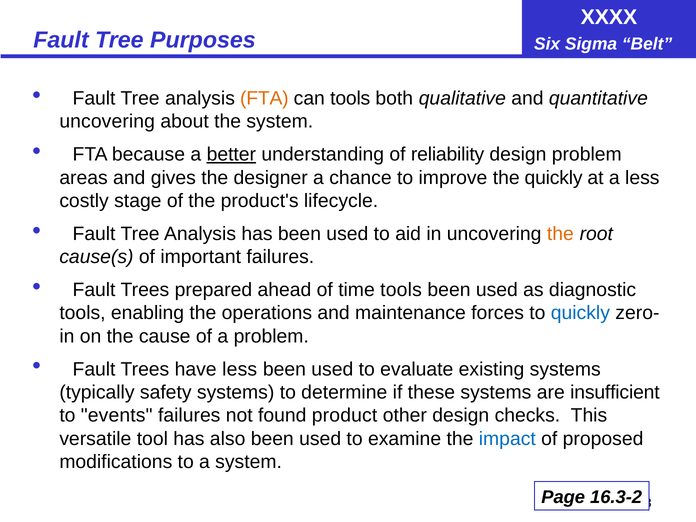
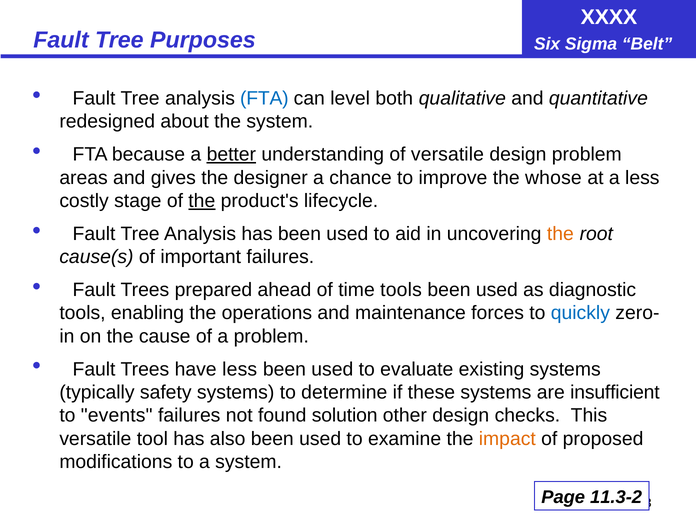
FTA at (264, 98) colour: orange -> blue
can tools: tools -> level
uncovering at (107, 122): uncovering -> redesigned
of reliability: reliability -> versatile
the quickly: quickly -> whose
the at (202, 201) underline: none -> present
product: product -> solution
impact colour: blue -> orange
16.3-2: 16.3-2 -> 11.3-2
